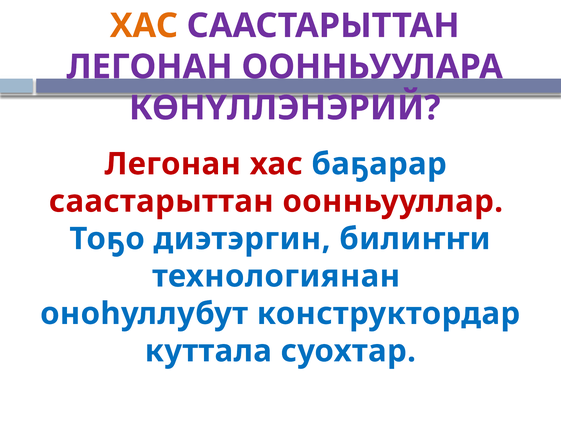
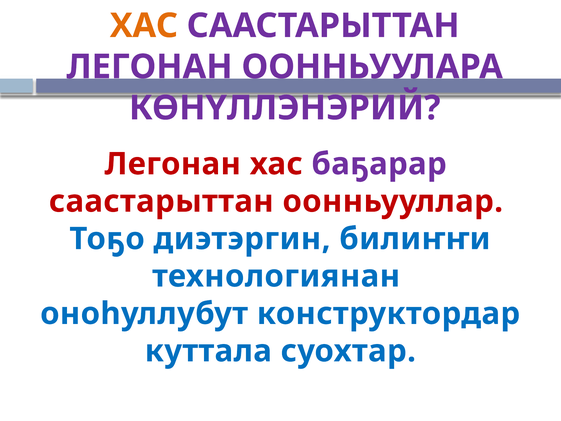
баҕарар colour: blue -> purple
